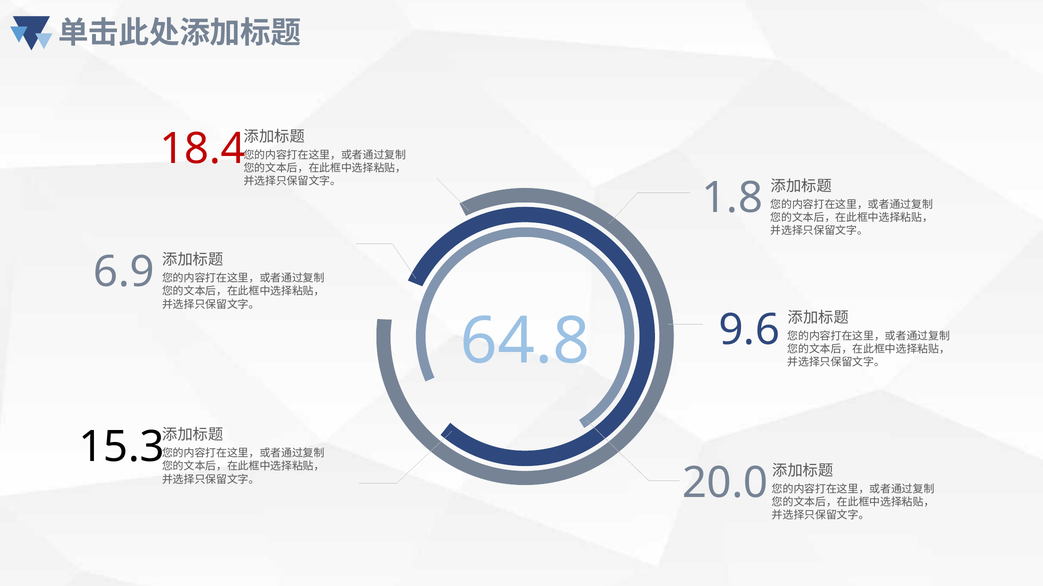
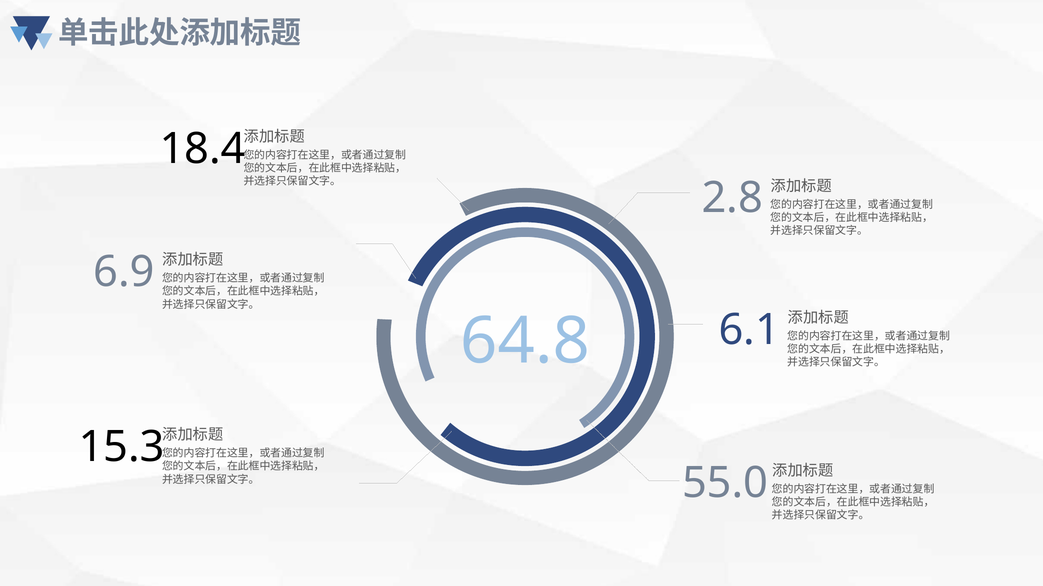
18.4 colour: red -> black
1.8: 1.8 -> 2.8
9.6: 9.6 -> 6.1
20.0: 20.0 -> 55.0
